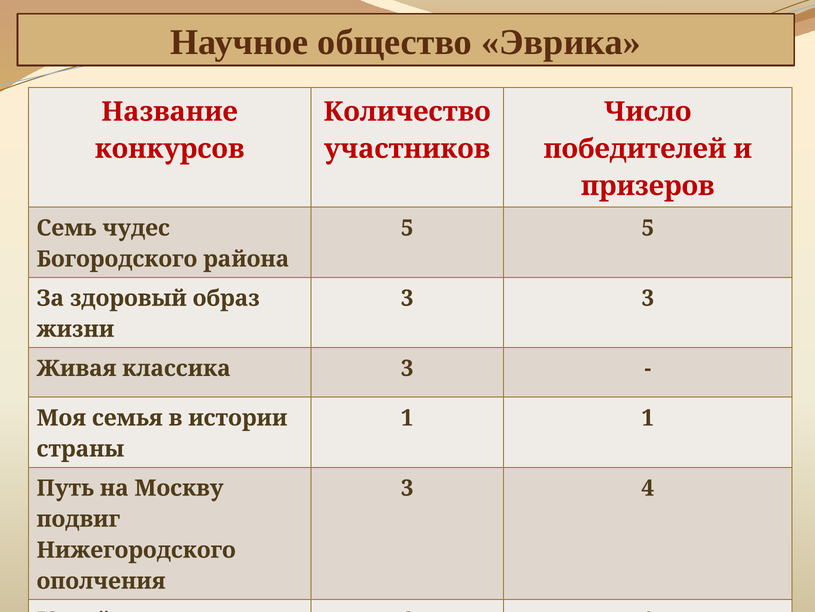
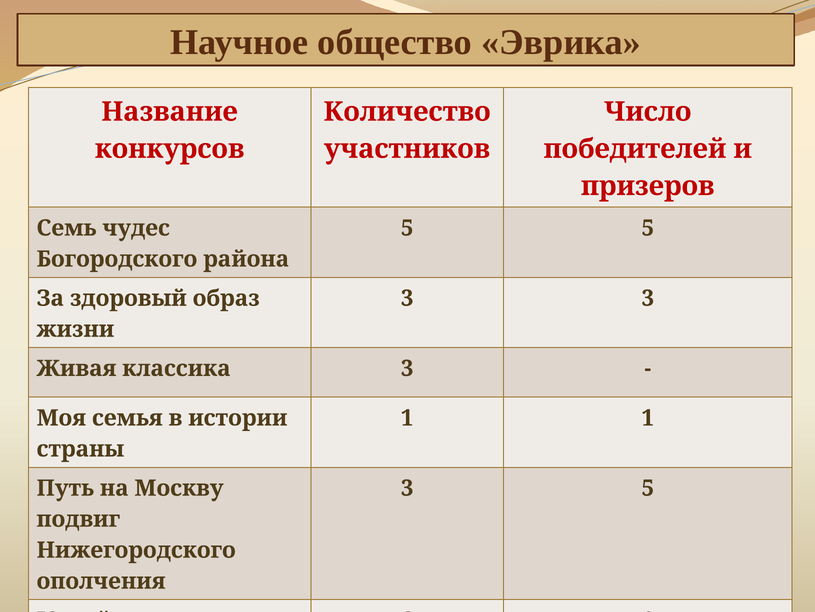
3 4: 4 -> 5
